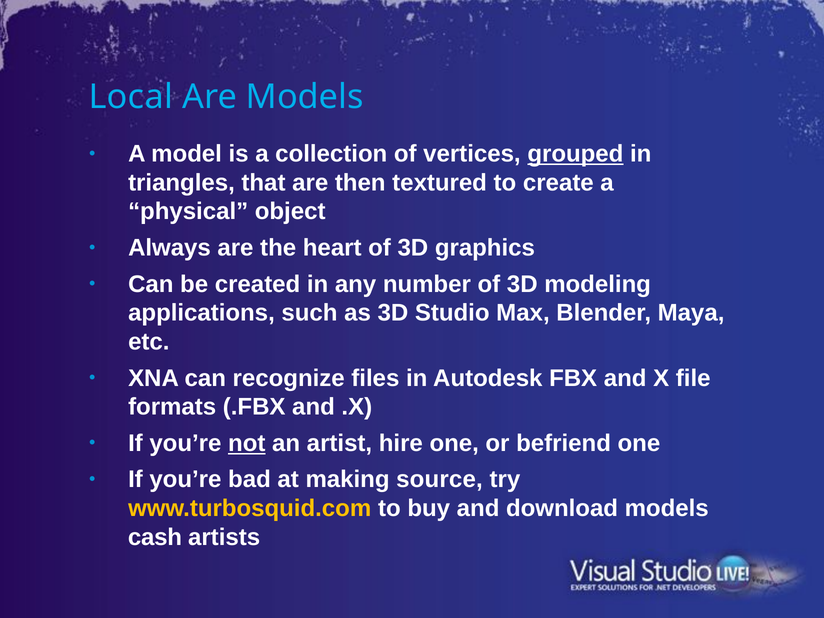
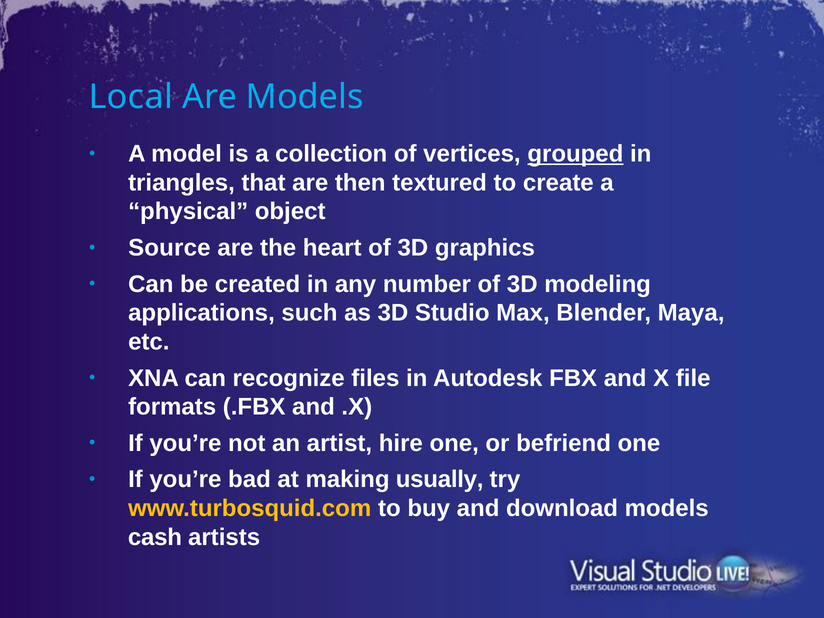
Always: Always -> Source
not underline: present -> none
source: source -> usually
